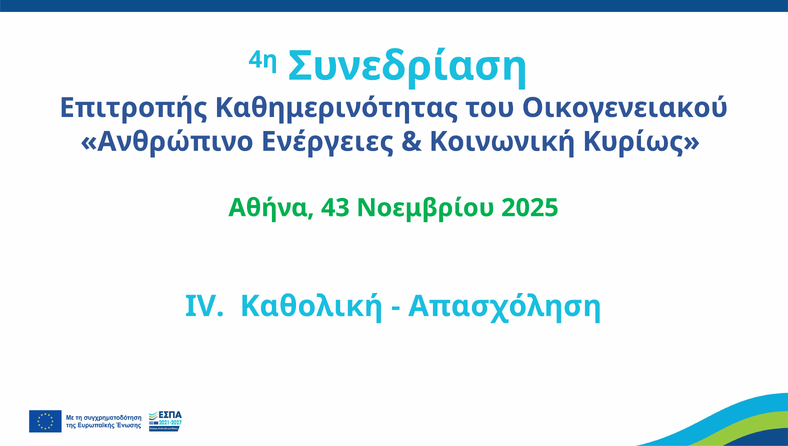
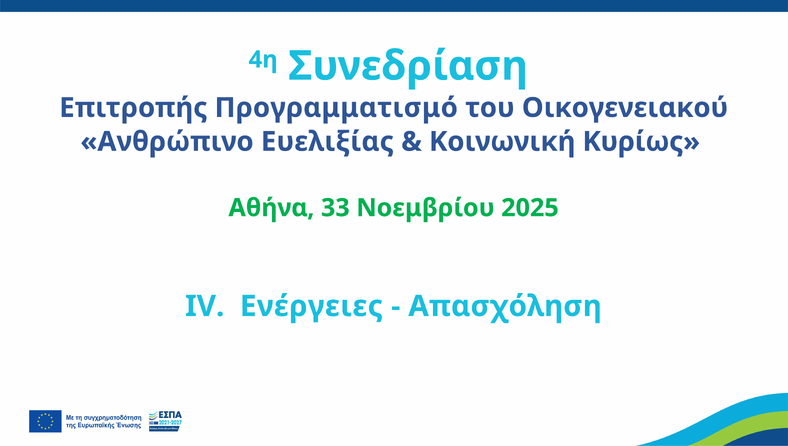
Καθημερινότητας: Καθημερινότητας -> Προγραμματισμό
Ενέργειες: Ενέργειες -> Ευελιξίας
43: 43 -> 33
Καθολική: Καθολική -> Ενέργειες
